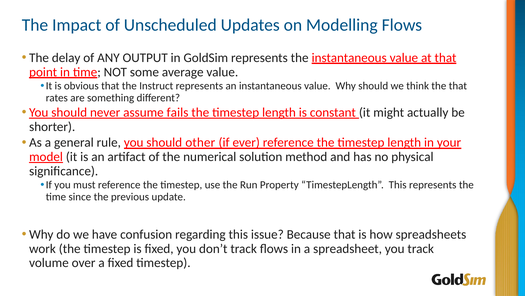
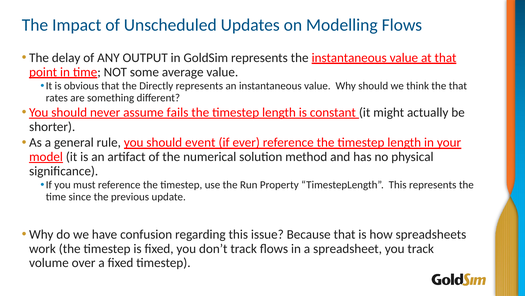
Instruct: Instruct -> Directly
other: other -> event
